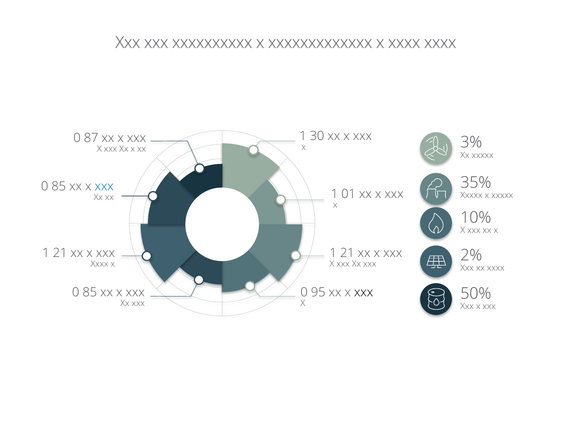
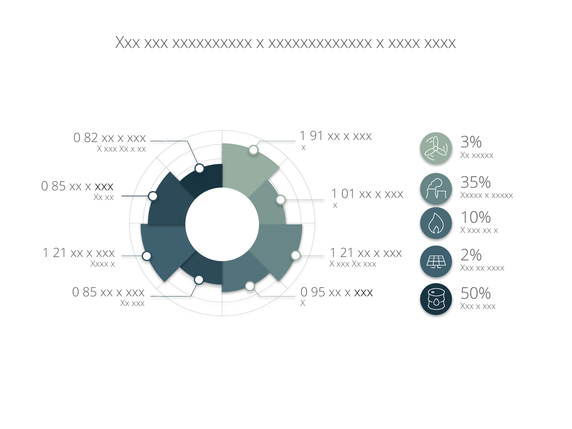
30: 30 -> 91
87: 87 -> 82
xxx at (104, 186) colour: blue -> black
